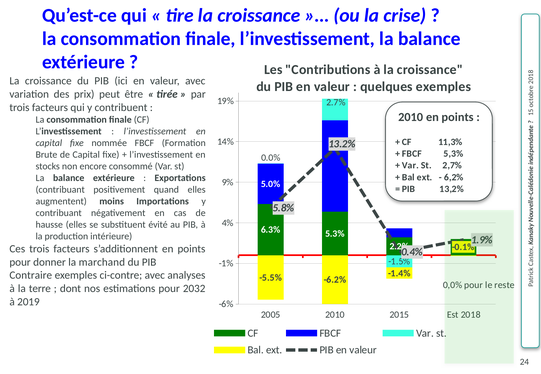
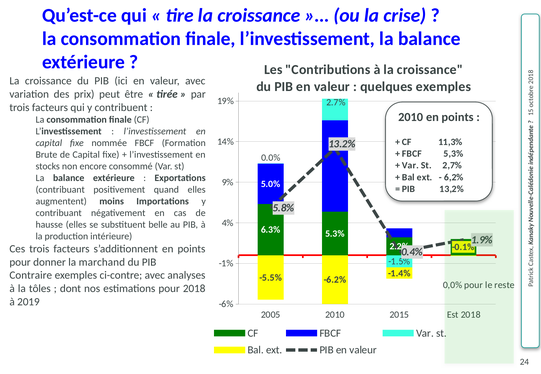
évité: évité -> belle
terre: terre -> tôles
pour 2032: 2032 -> 2018
